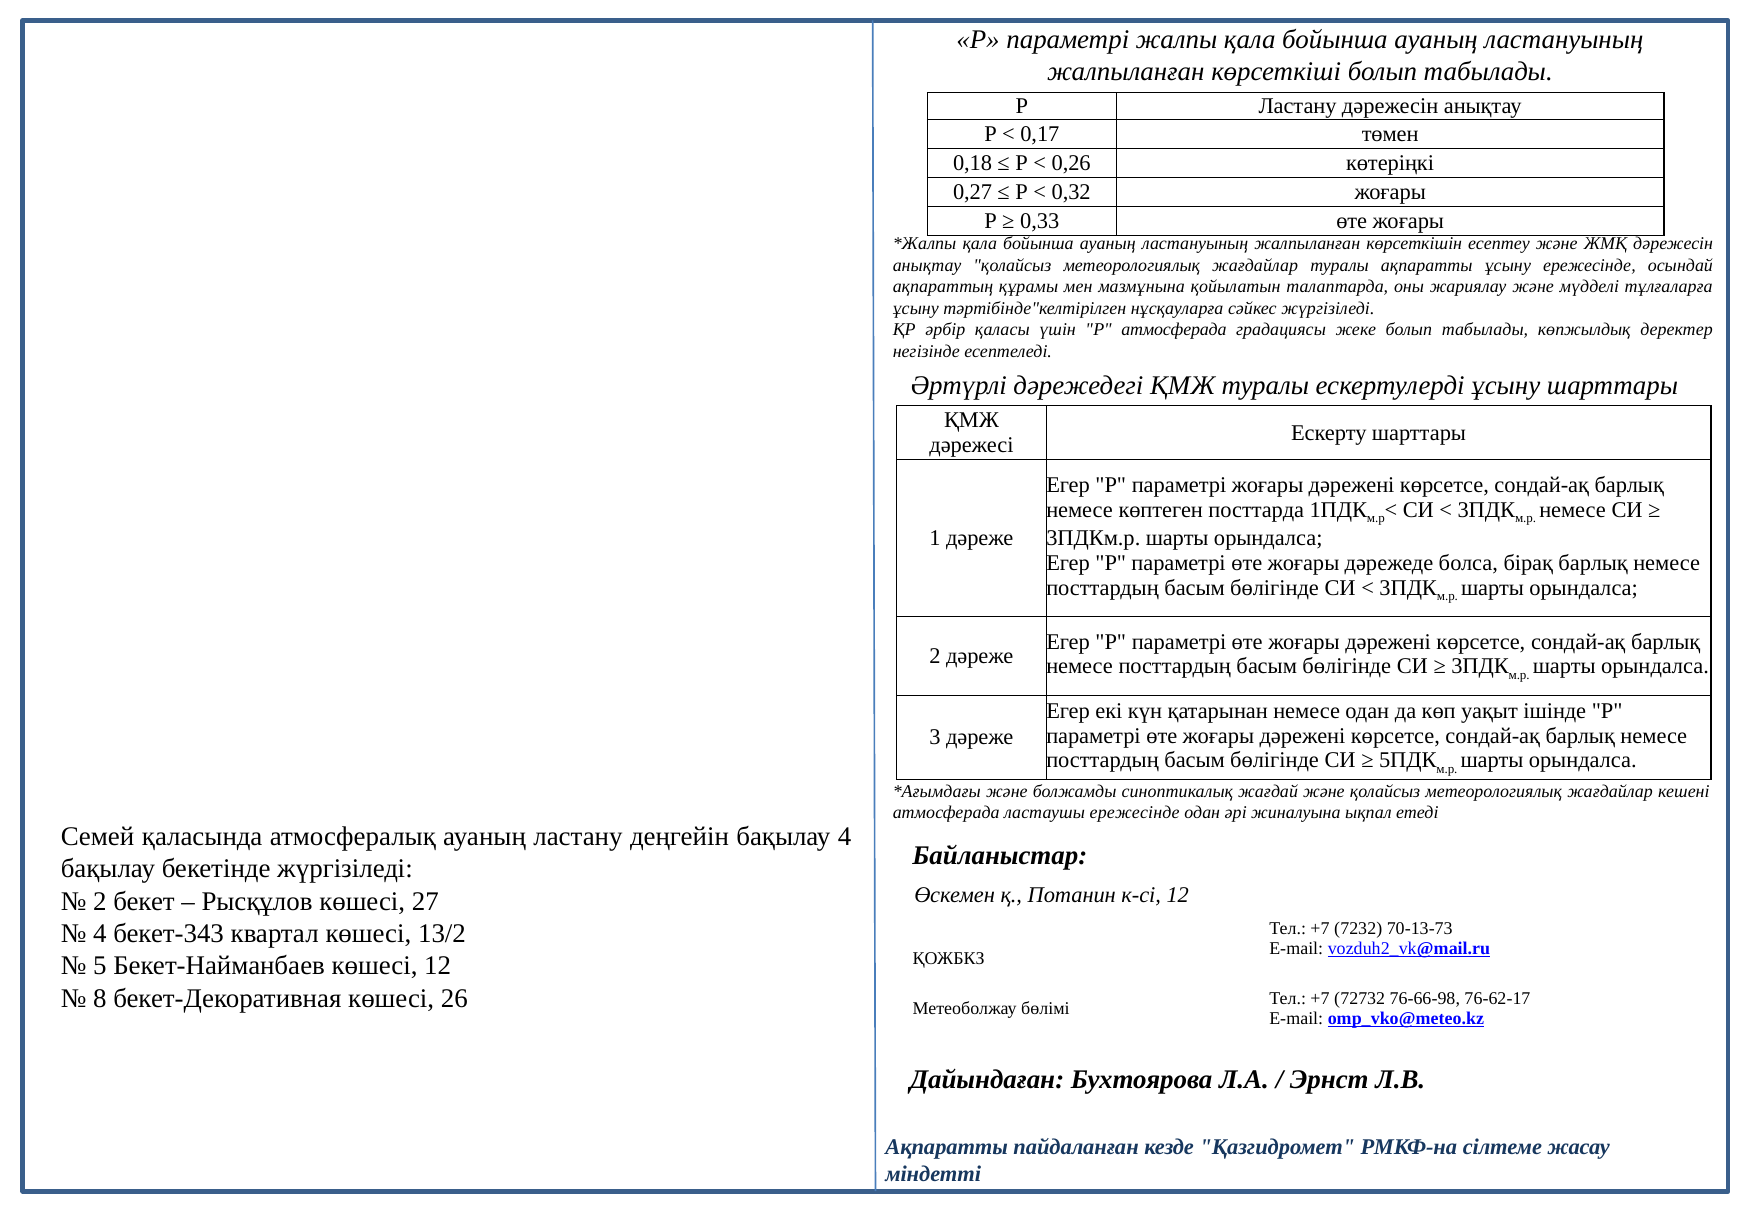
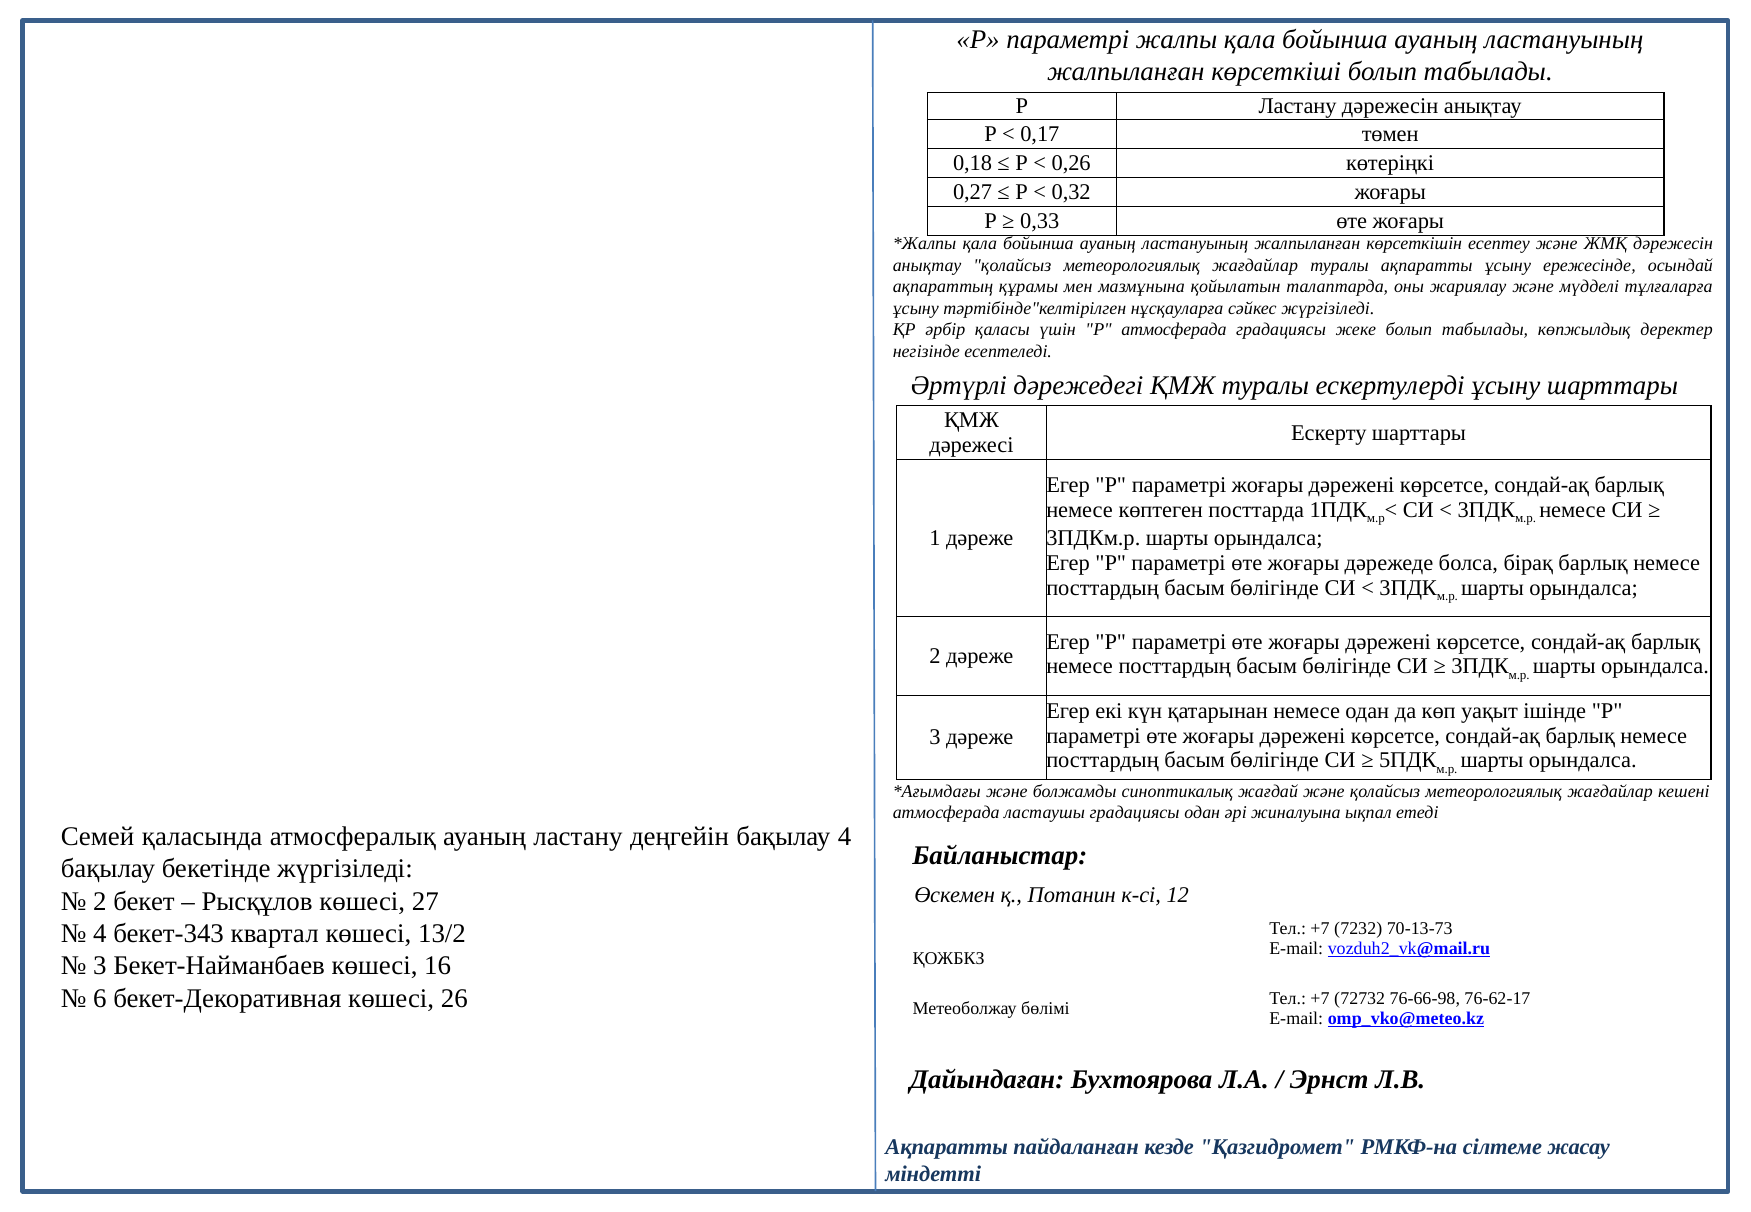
ластаушы ережесінде: ережесінде -> градациясы
5 at (100, 966): 5 -> 3
көшесі 12: 12 -> 16
8: 8 -> 6
